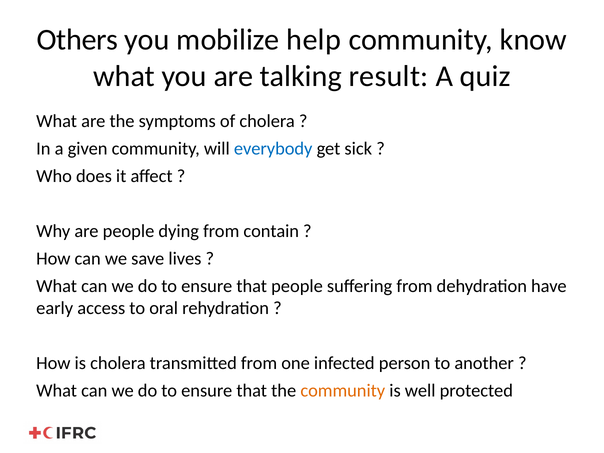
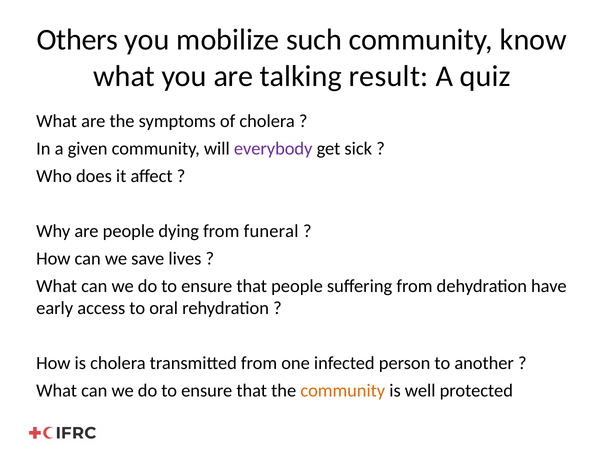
help: help -> such
everybody colour: blue -> purple
contain: contain -> funeral
